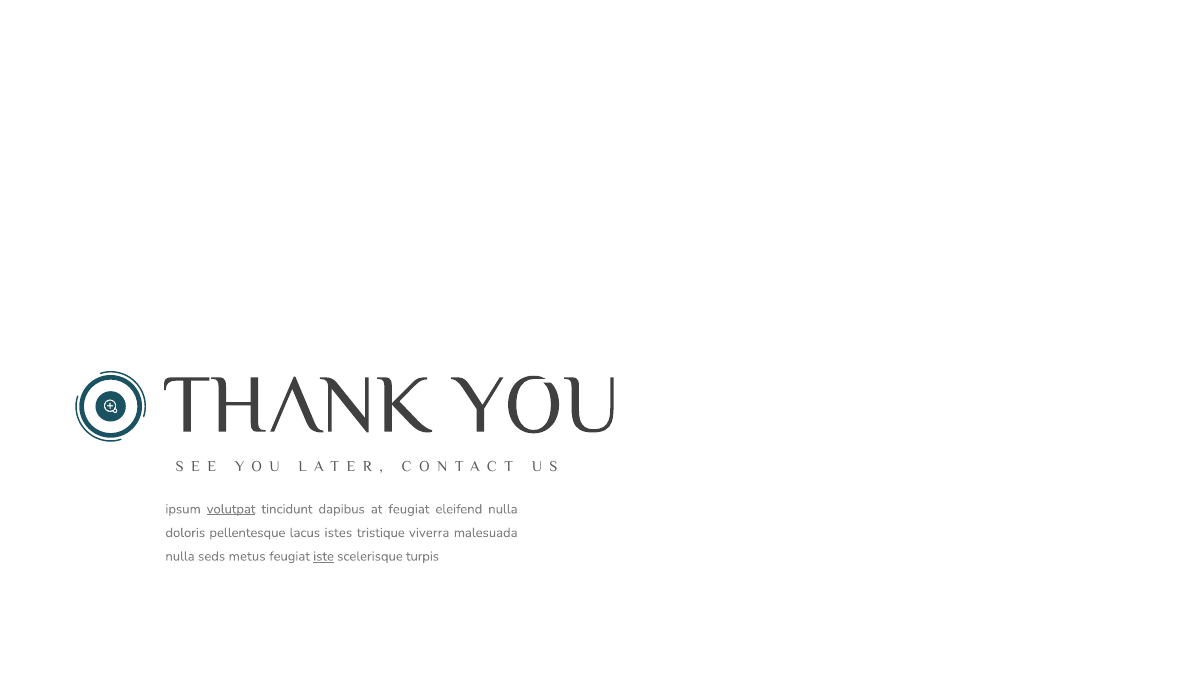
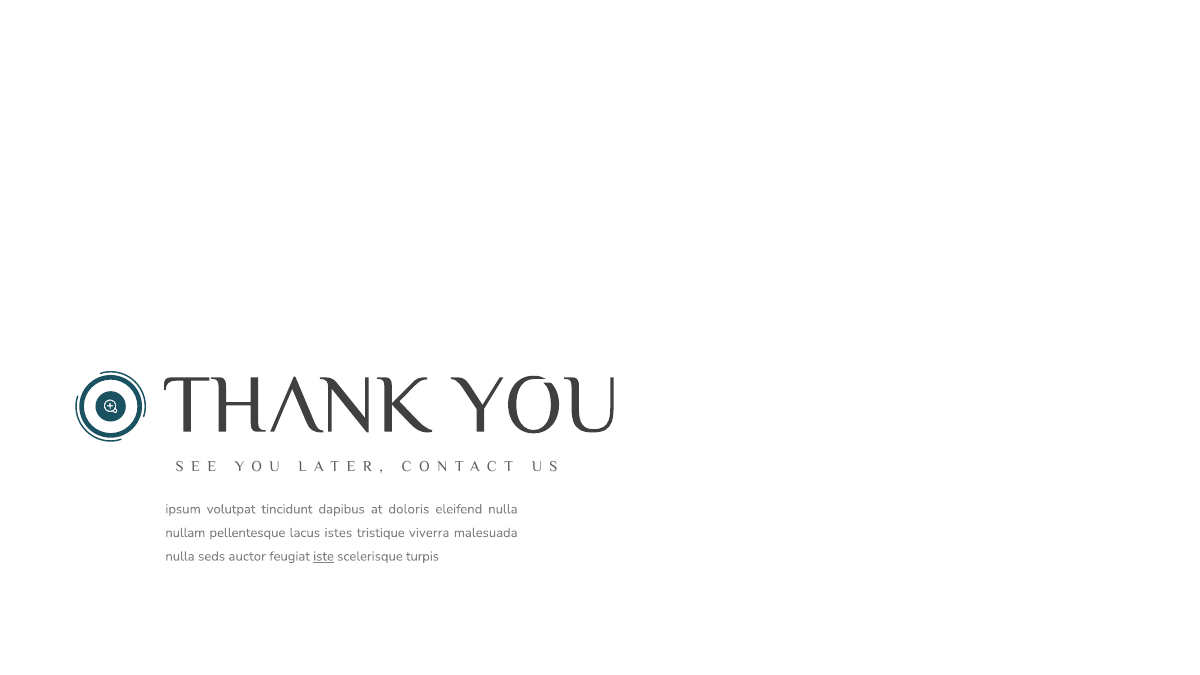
volutpat underline: present -> none
at feugiat: feugiat -> doloris
doloris: doloris -> nullam
metus: metus -> auctor
